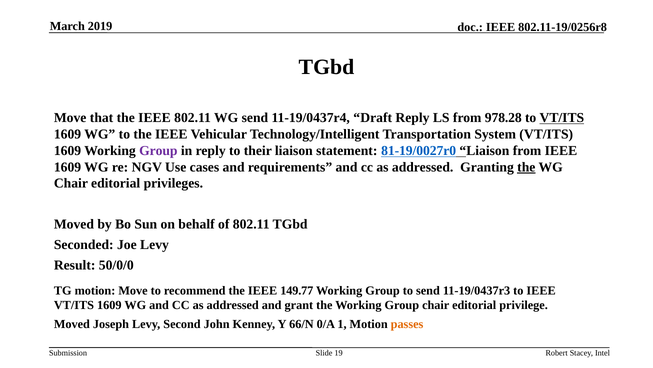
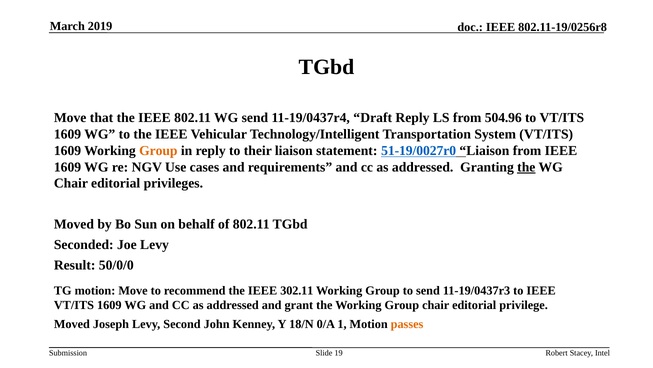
978.28: 978.28 -> 504.96
VT/ITS at (562, 118) underline: present -> none
Group at (158, 150) colour: purple -> orange
81-19/0027r0: 81-19/0027r0 -> 51-19/0027r0
149.77: 149.77 -> 302.11
66/N: 66/N -> 18/N
